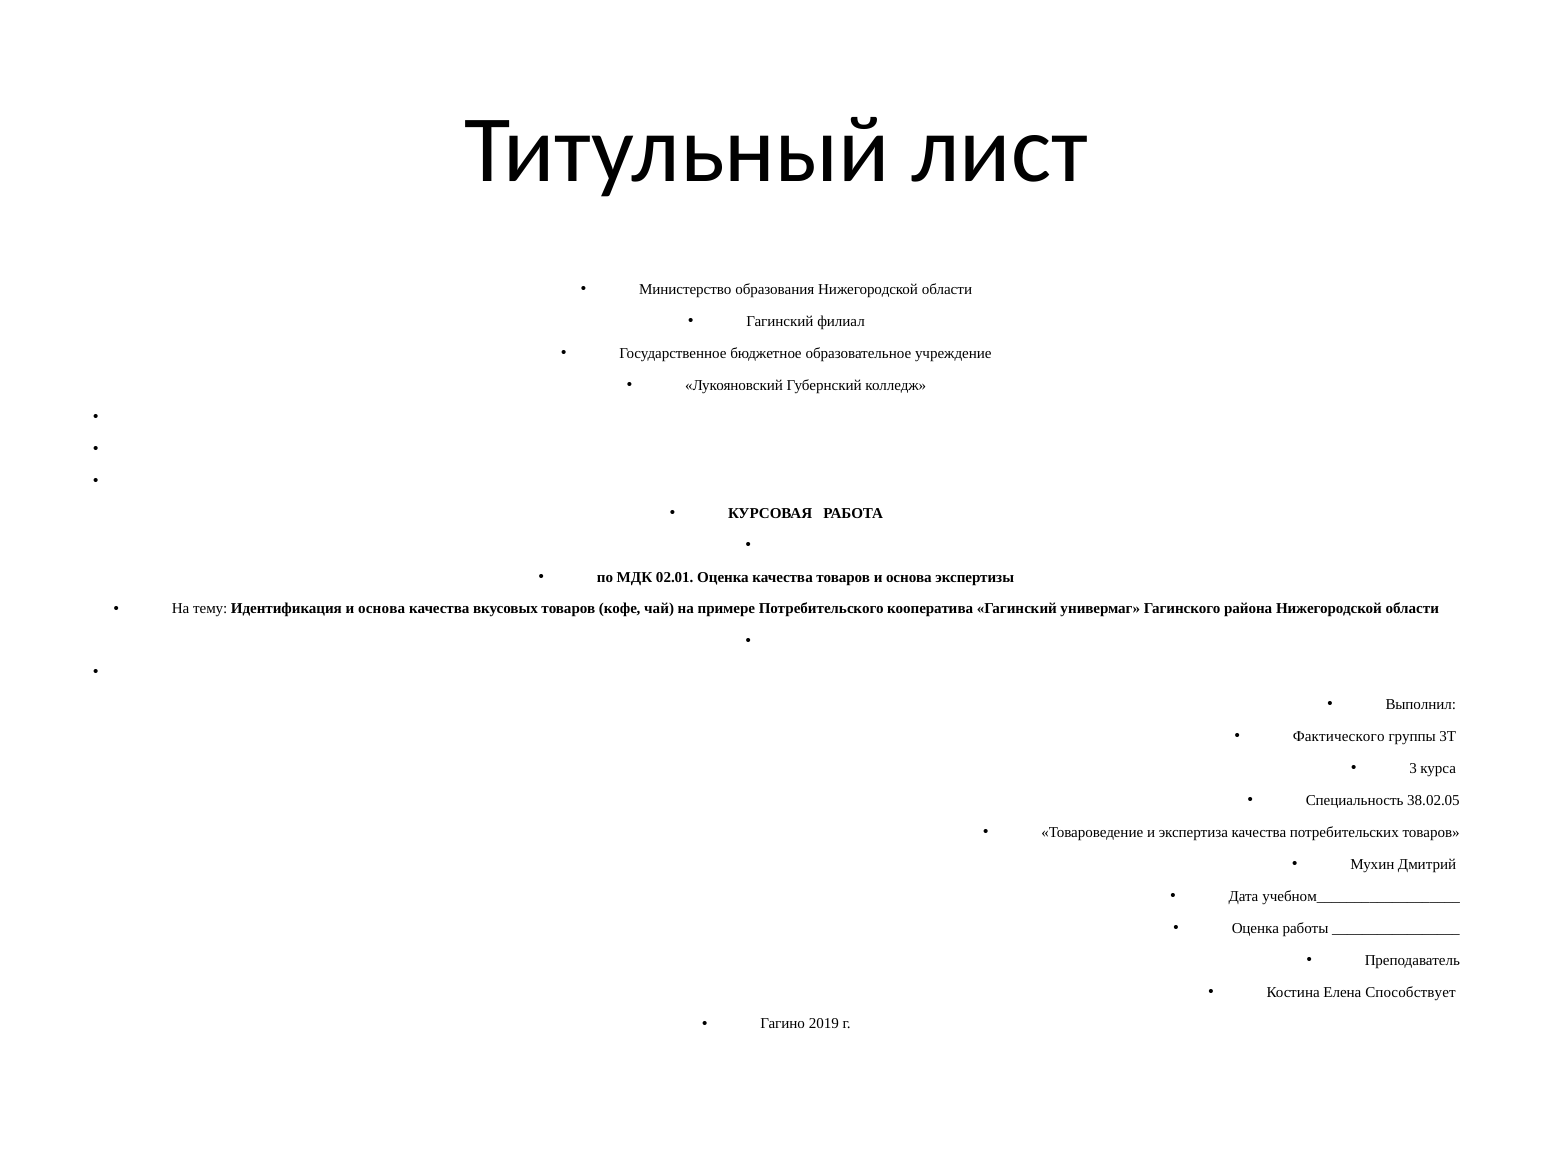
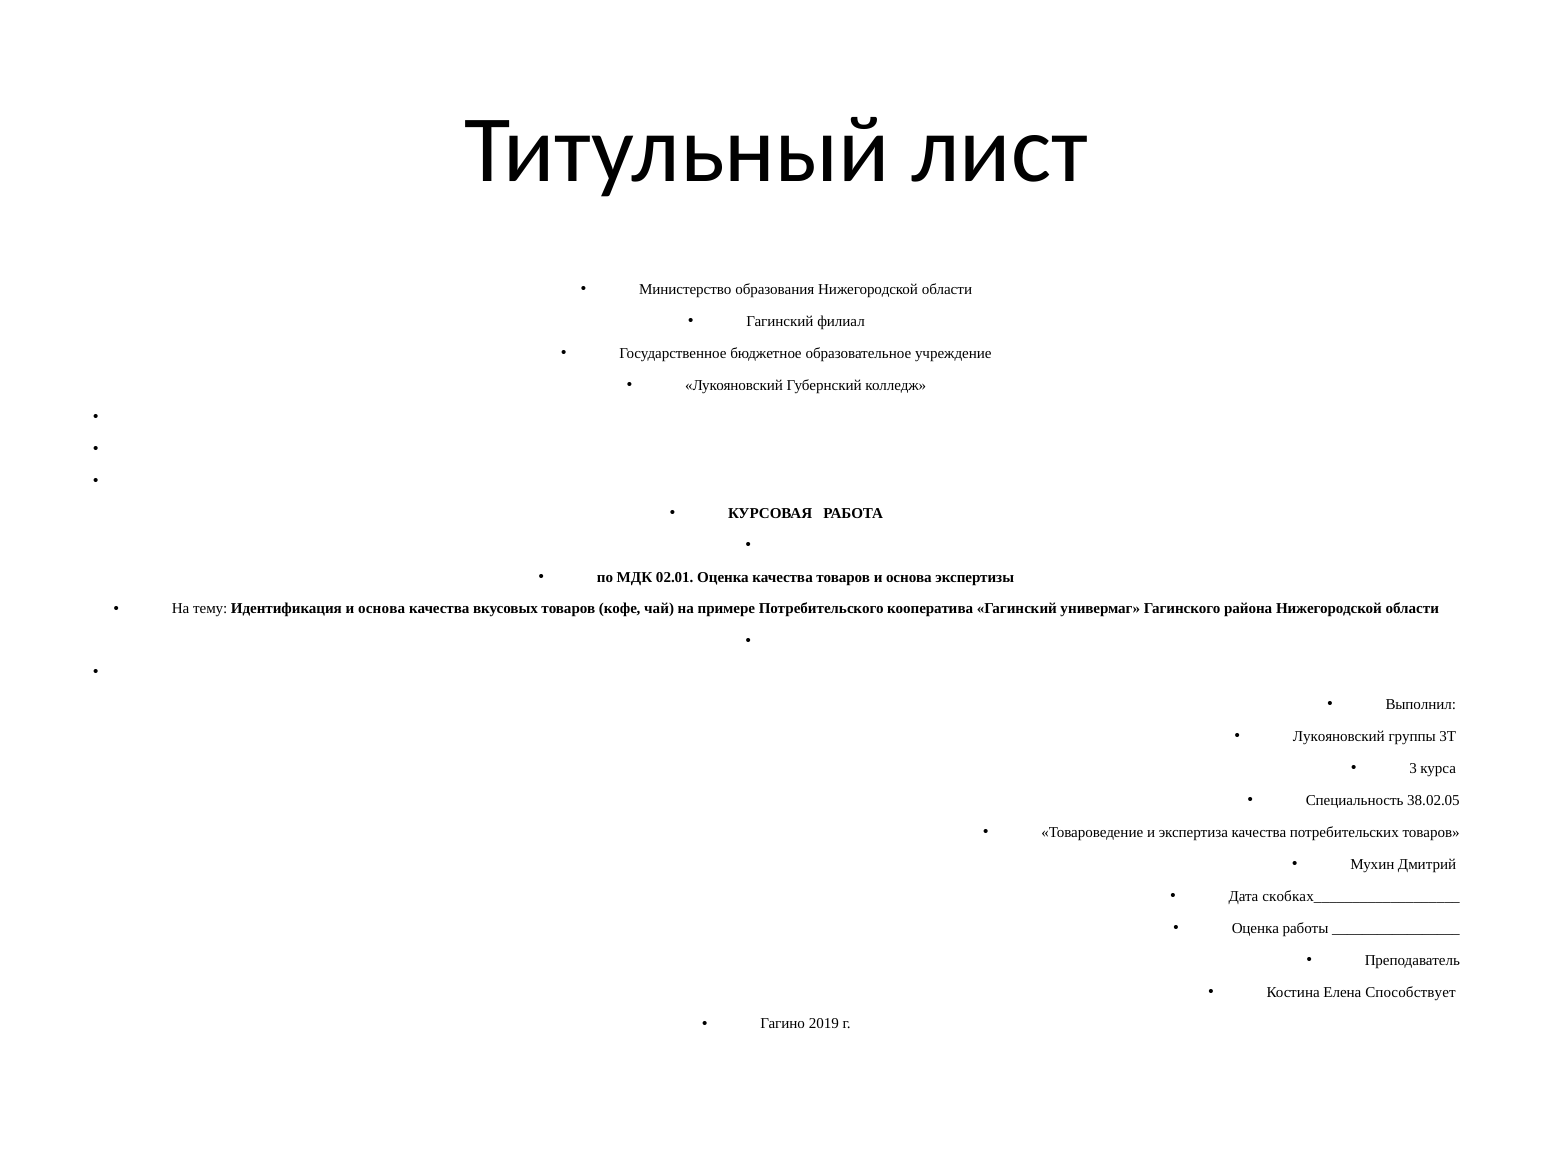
Фактического at (1339, 736): Фактического -> Лукояновский
учебном___________________: учебном___________________ -> скобках___________________
